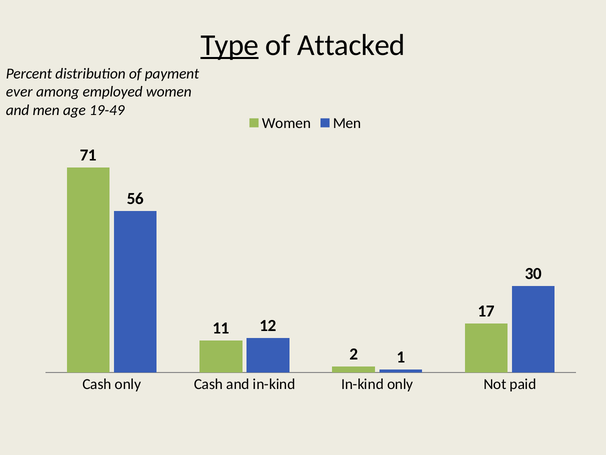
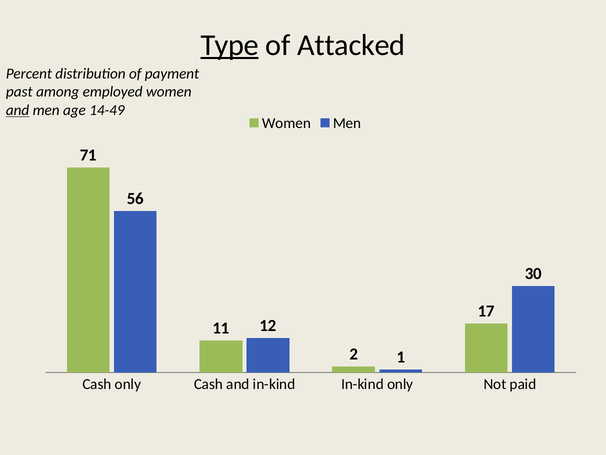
ever: ever -> past
and at (18, 110) underline: none -> present
19-49: 19-49 -> 14-49
